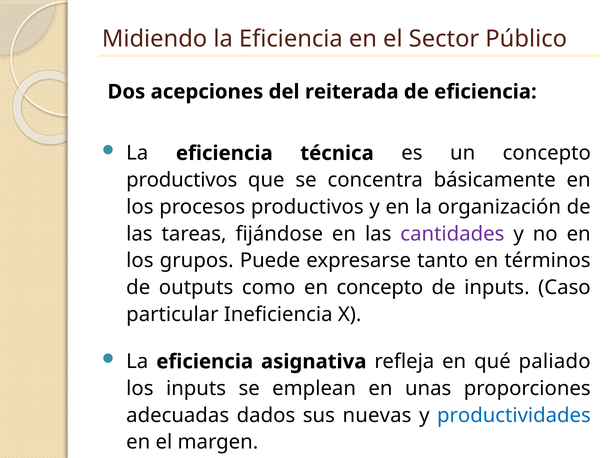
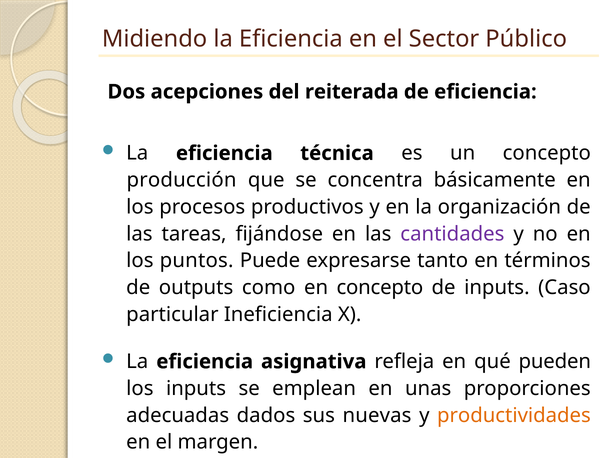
productivos at (182, 180): productivos -> producción
grupos: grupos -> puntos
paliado: paliado -> pueden
productividades colour: blue -> orange
